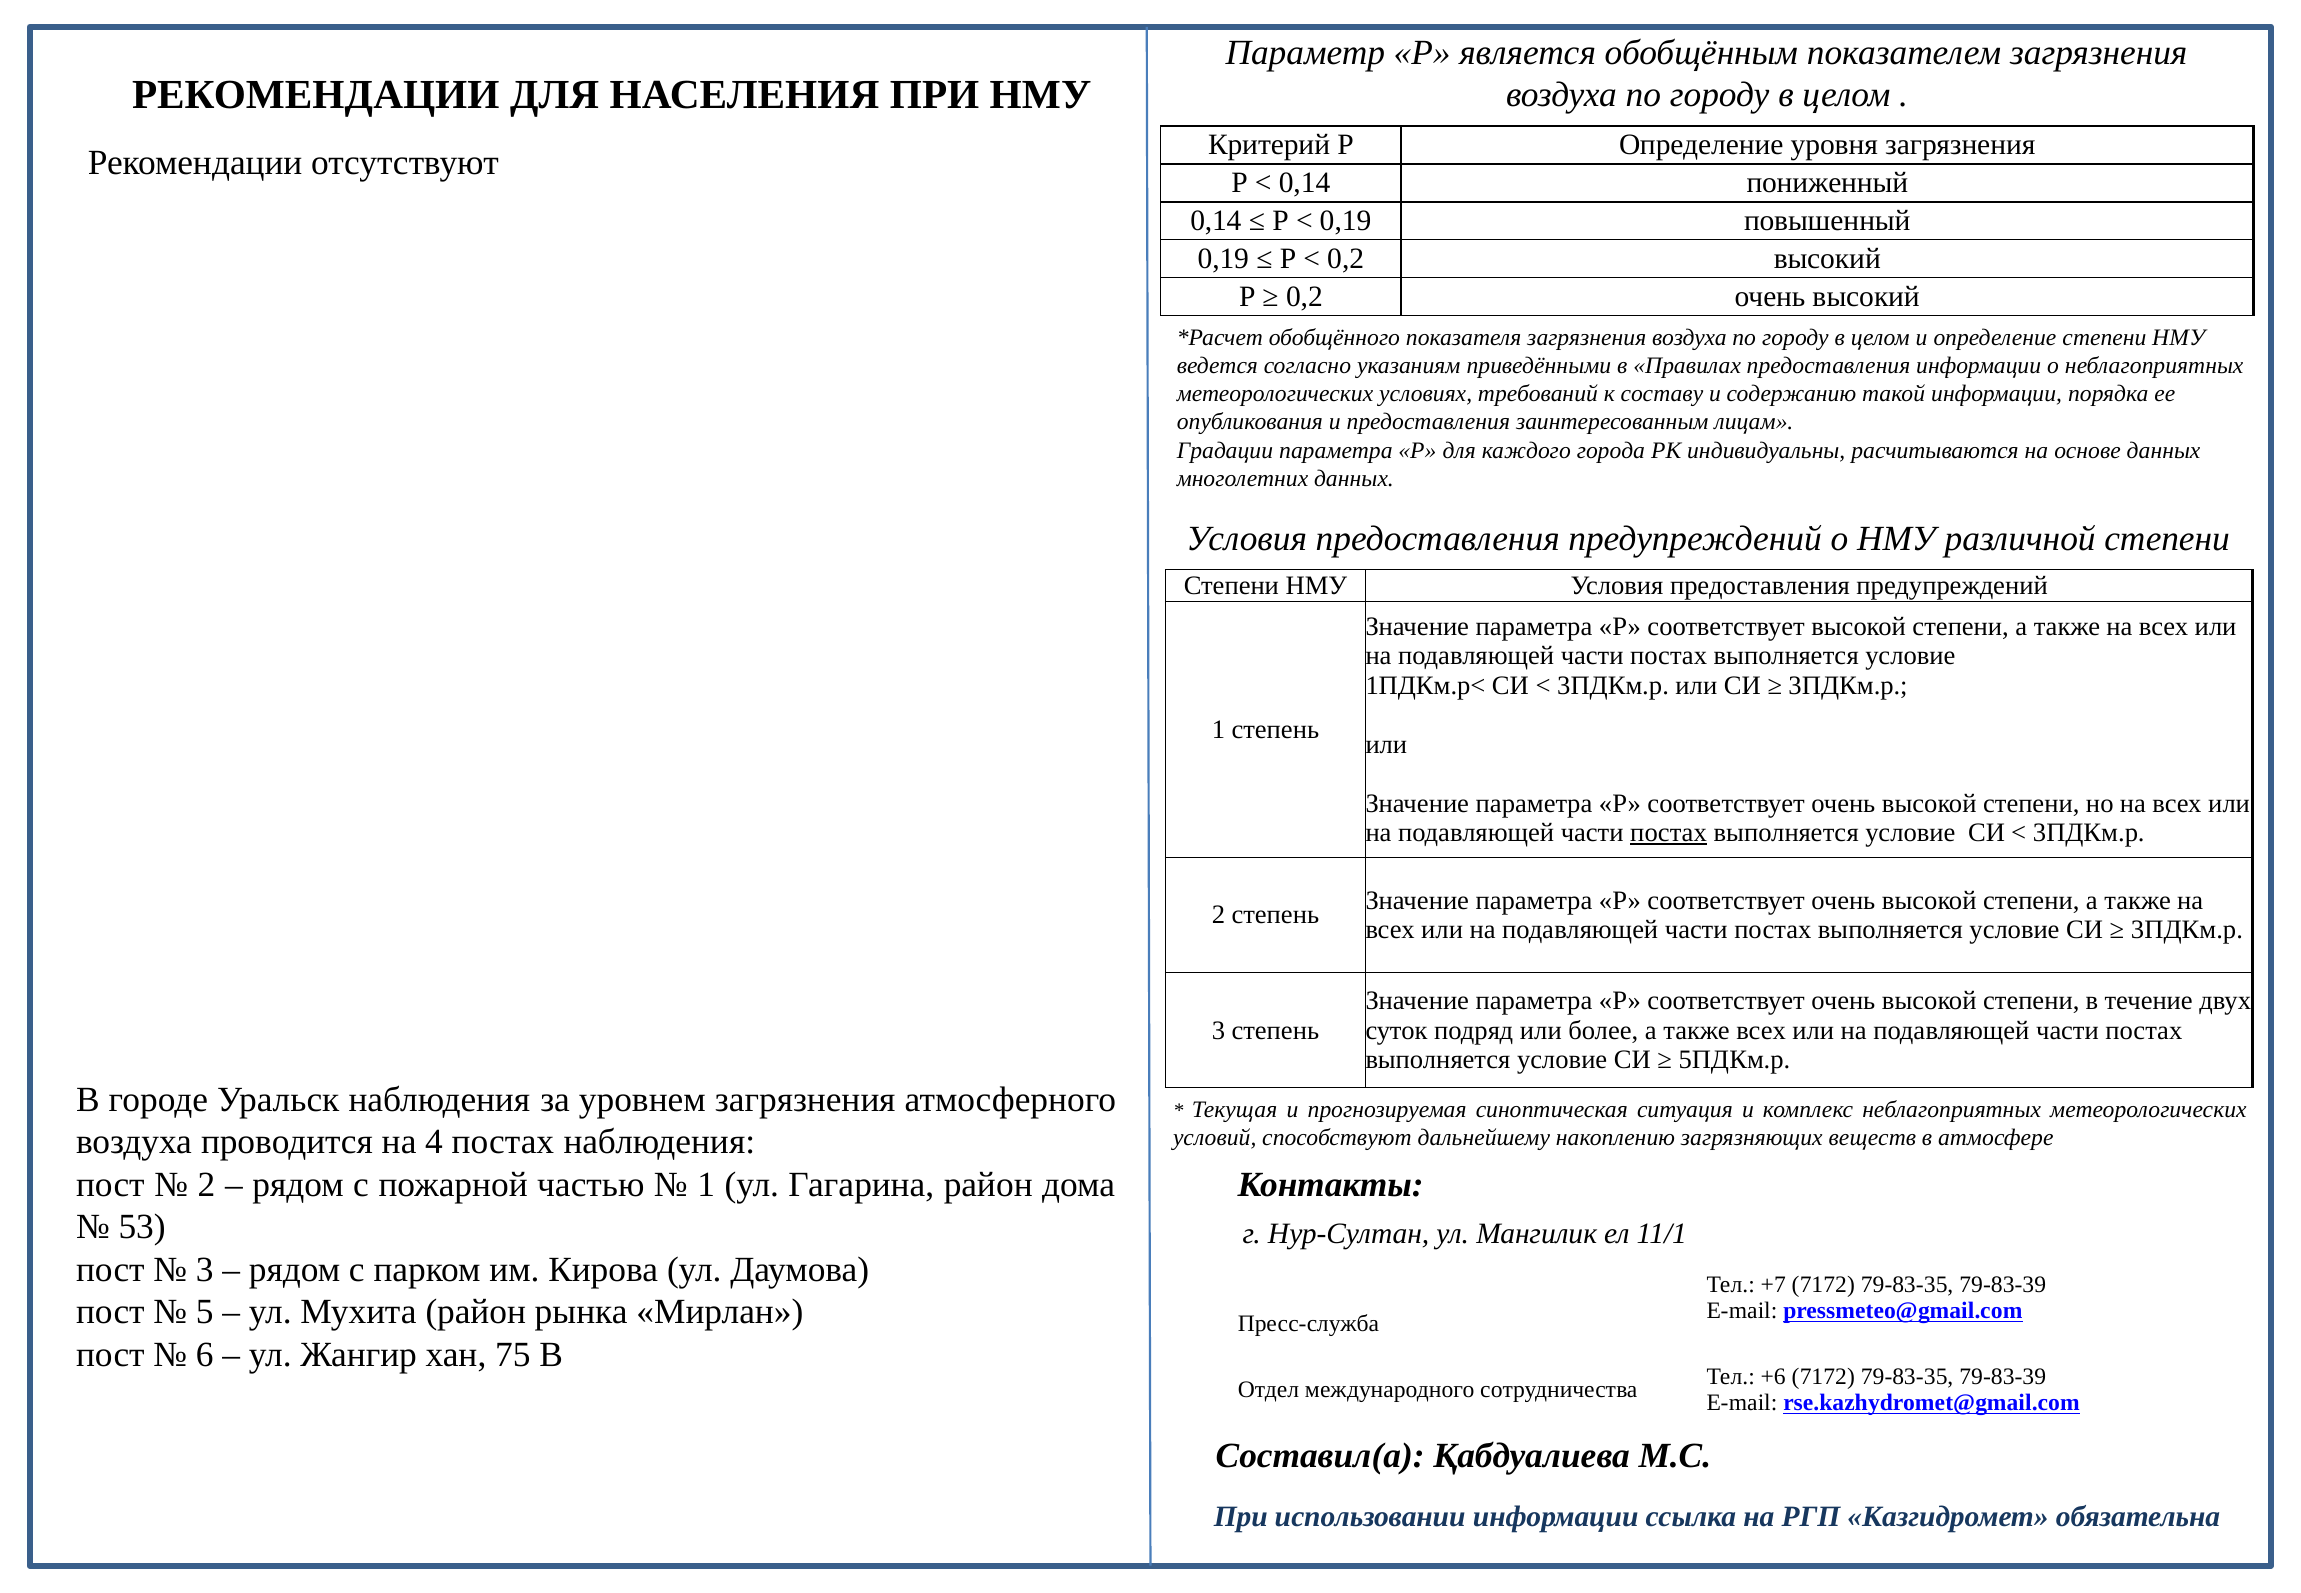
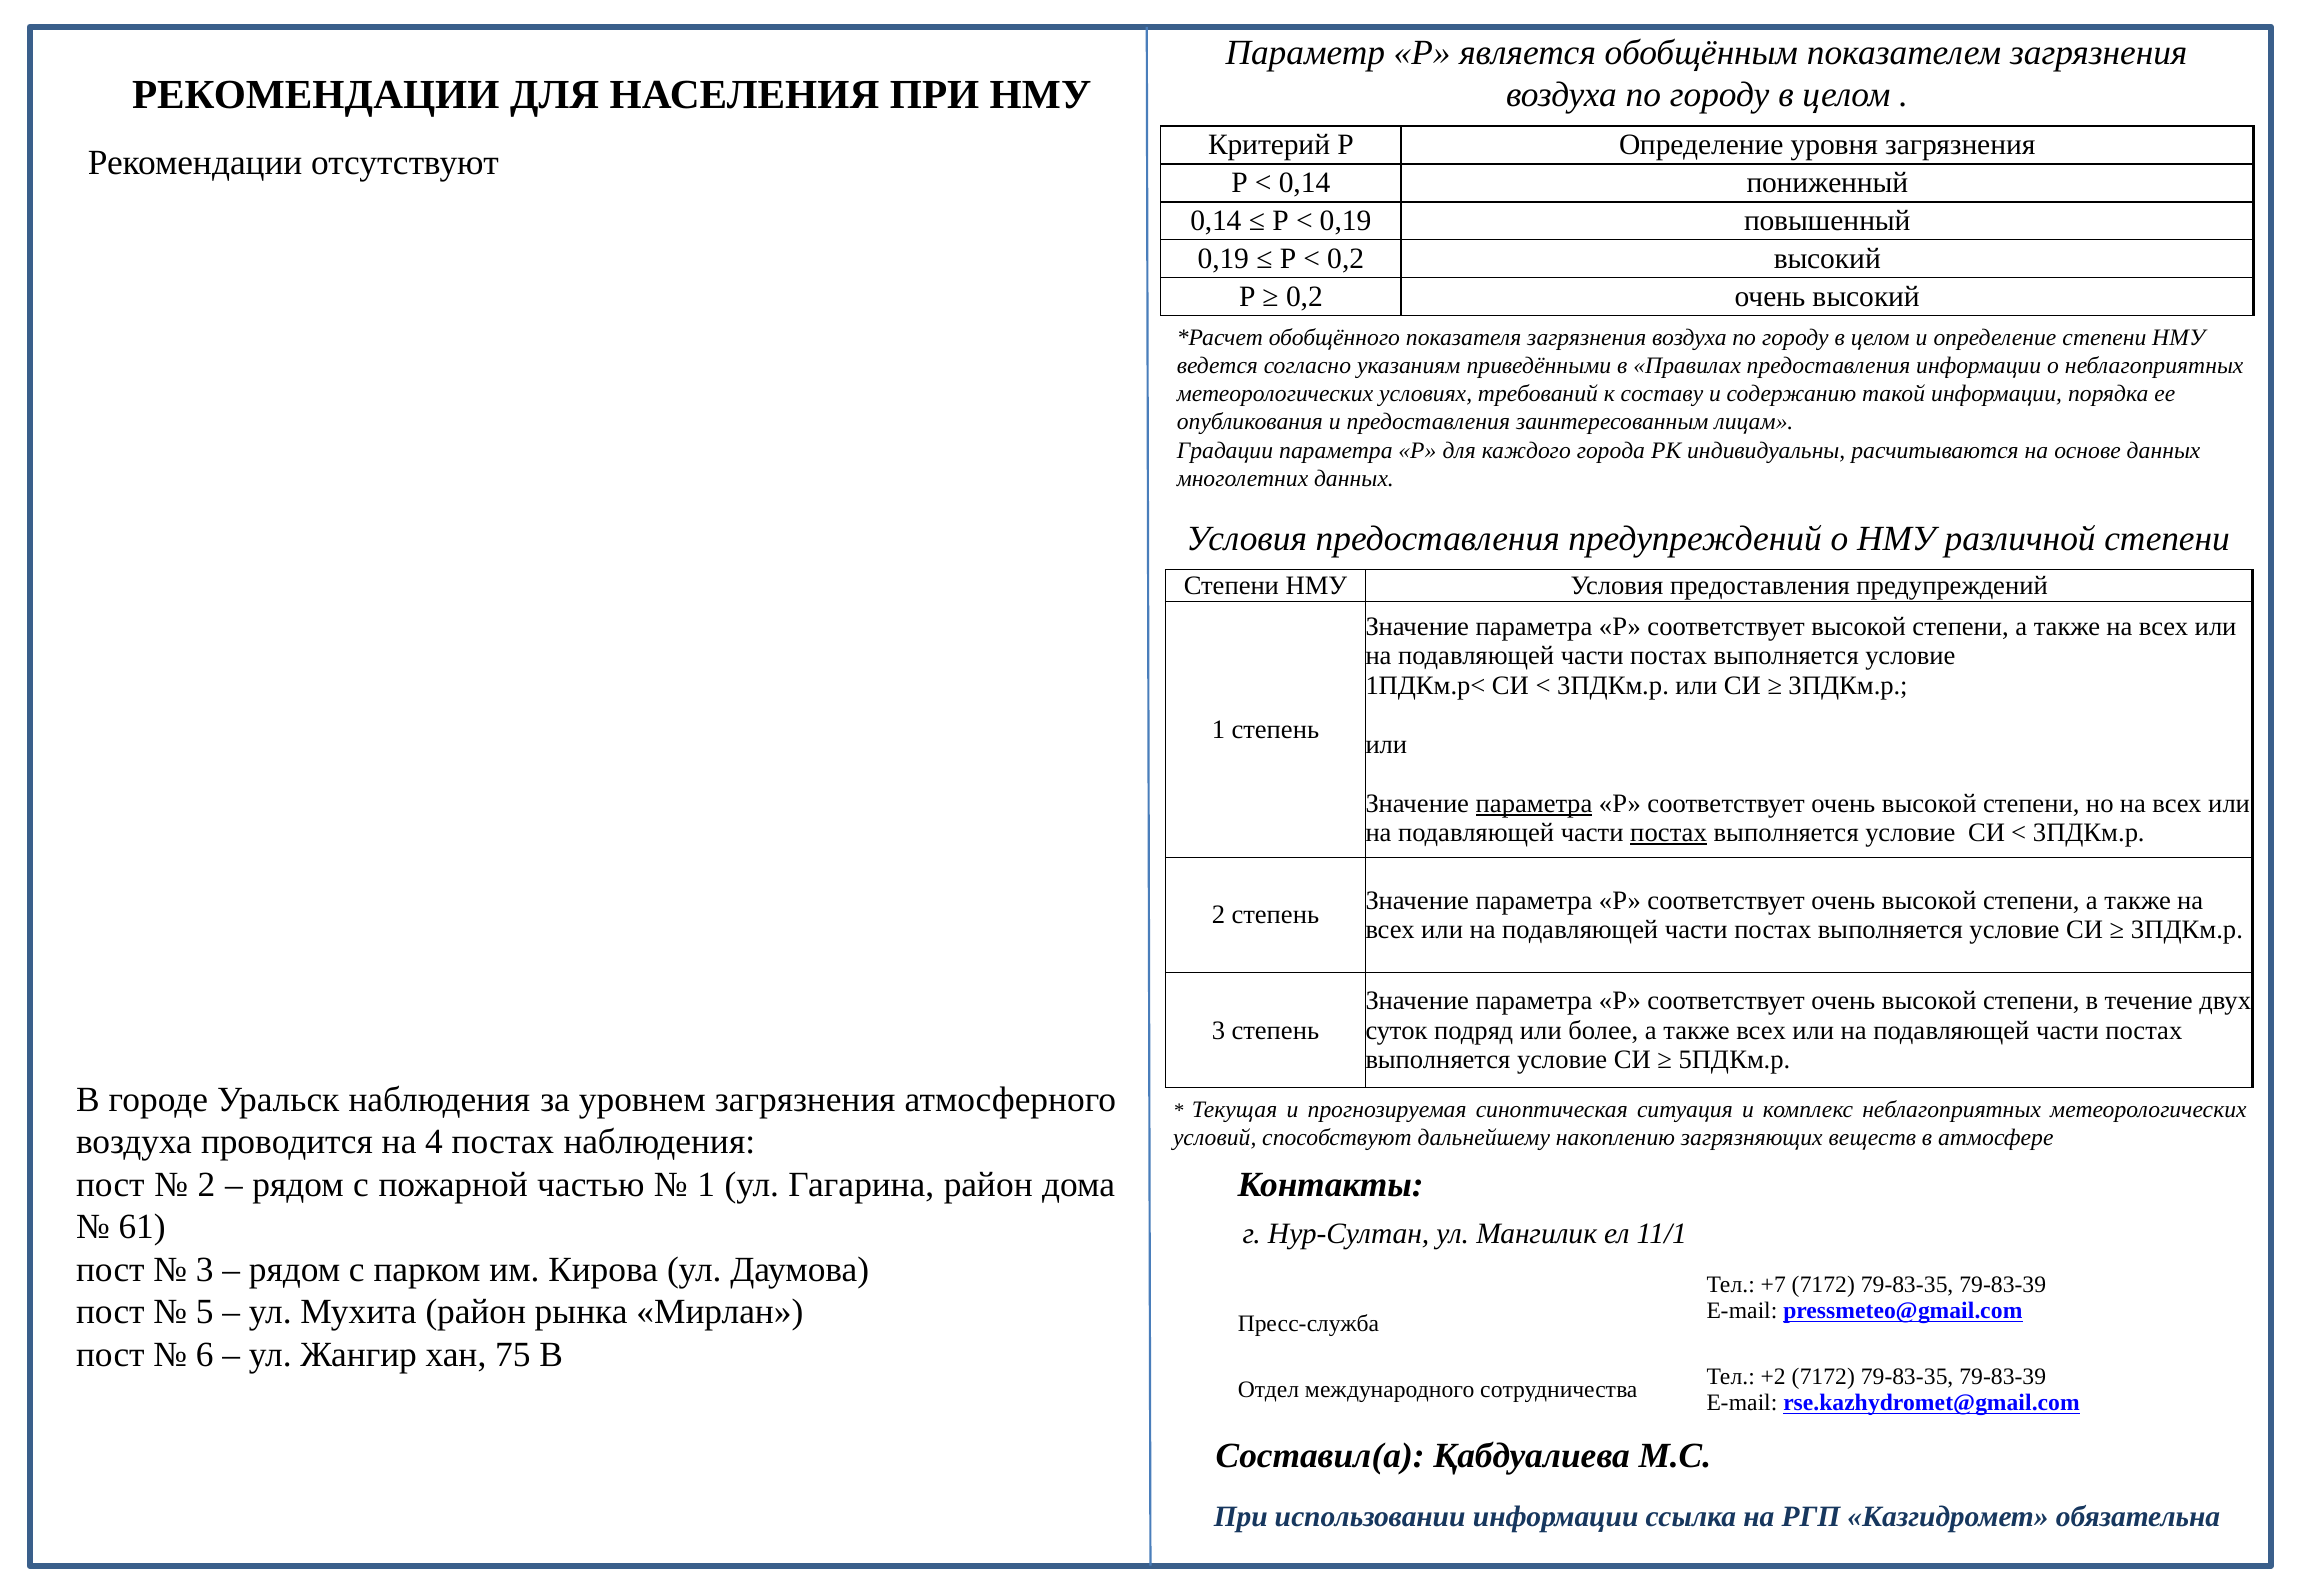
параметра at (1534, 803) underline: none -> present
53: 53 -> 61
+6: +6 -> +2
